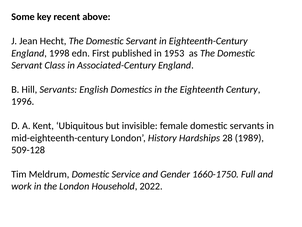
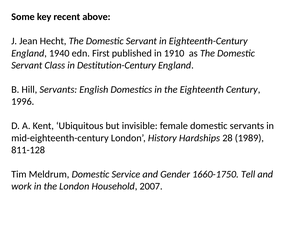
1998: 1998 -> 1940
1953: 1953 -> 1910
Associated-Century: Associated-Century -> Destitution-Century
509-128: 509-128 -> 811-128
Full: Full -> Tell
2022: 2022 -> 2007
